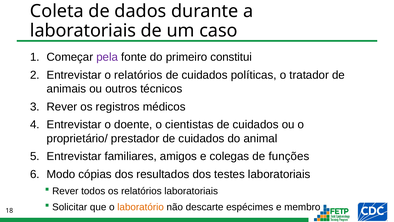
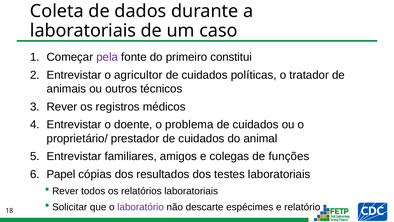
o relatórios: relatórios -> agricultor
cientistas: cientistas -> problema
Modo: Modo -> Papel
laboratório colour: orange -> purple
membro: membro -> relatório
